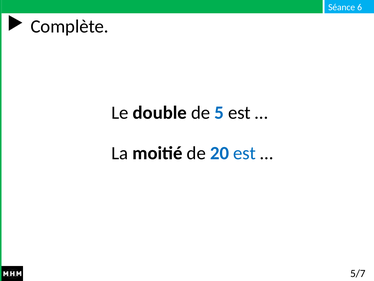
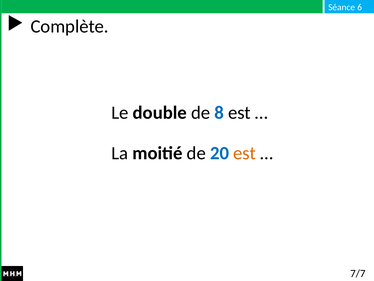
5: 5 -> 8
est at (245, 153) colour: blue -> orange
5/7: 5/7 -> 7/7
